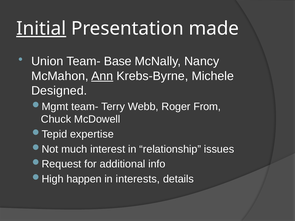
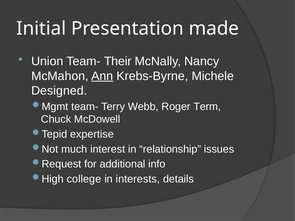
Initial underline: present -> none
Base: Base -> Their
From: From -> Term
happen: happen -> college
